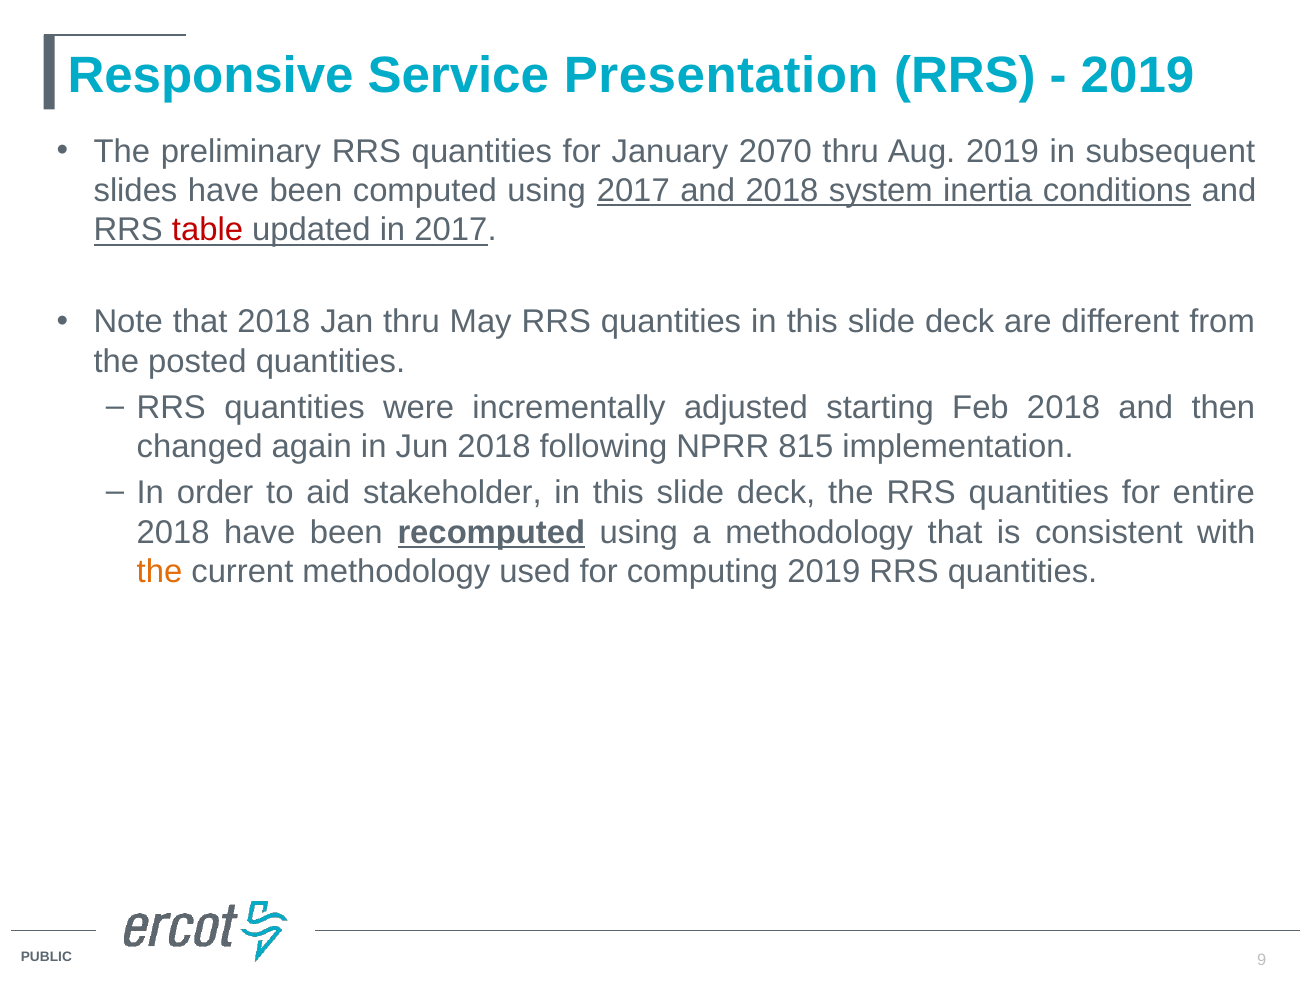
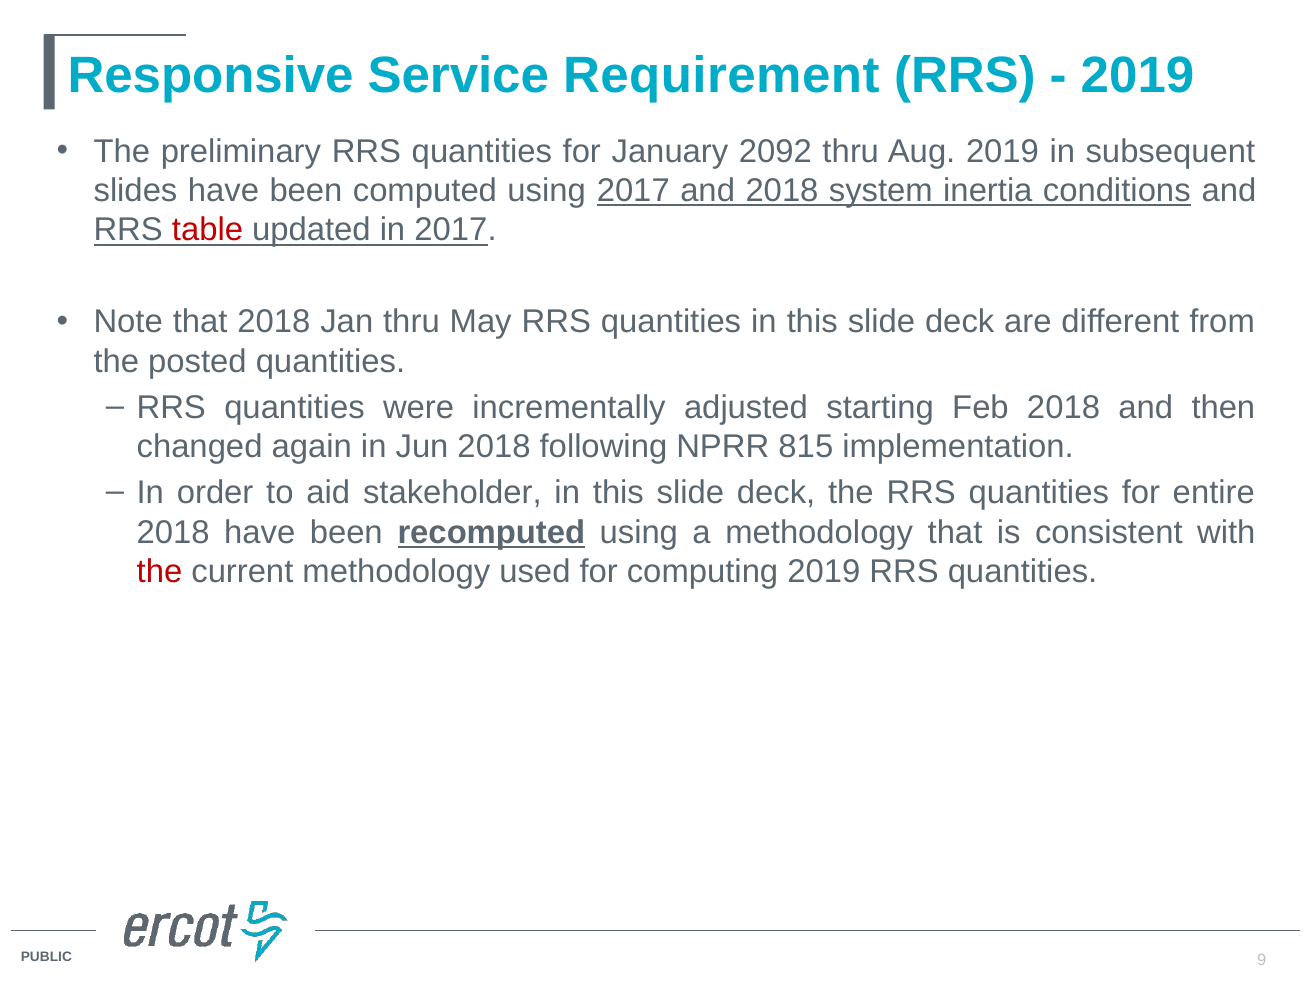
Presentation: Presentation -> Requirement
2070: 2070 -> 2092
the at (160, 571) colour: orange -> red
